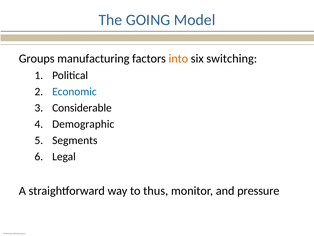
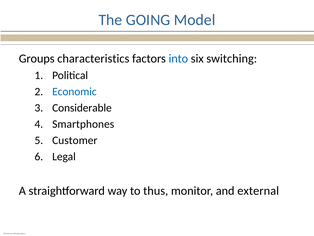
manufacturing: manufacturing -> characteristics
into colour: orange -> blue
Demographic: Demographic -> Smartphones
Segments: Segments -> Customer
pressure: pressure -> external
